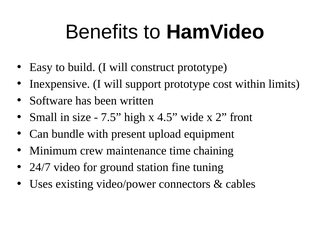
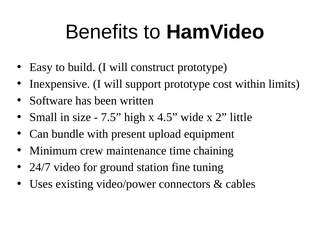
front: front -> little
